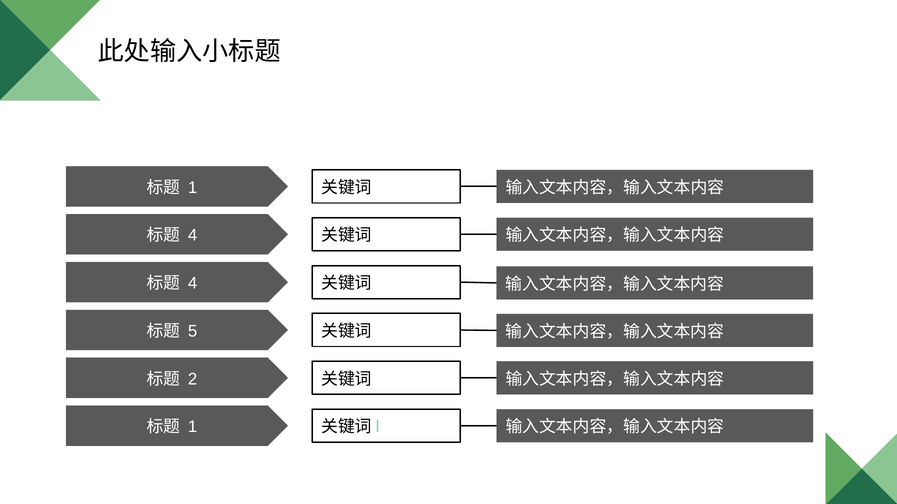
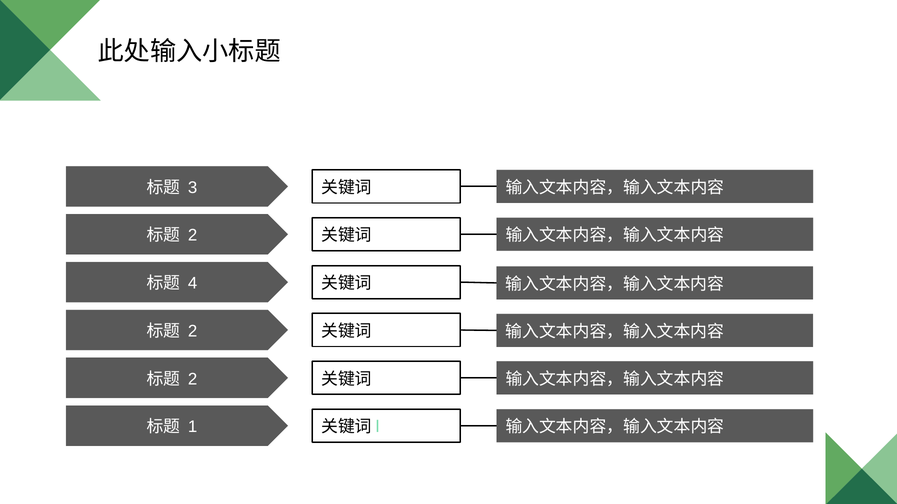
1 at (193, 188): 1 -> 3
4 at (193, 236): 4 -> 2
5 at (193, 332): 5 -> 2
